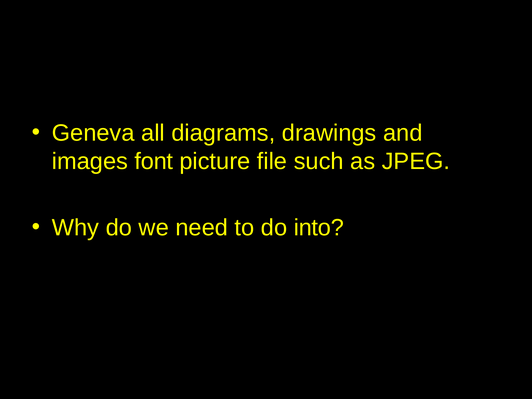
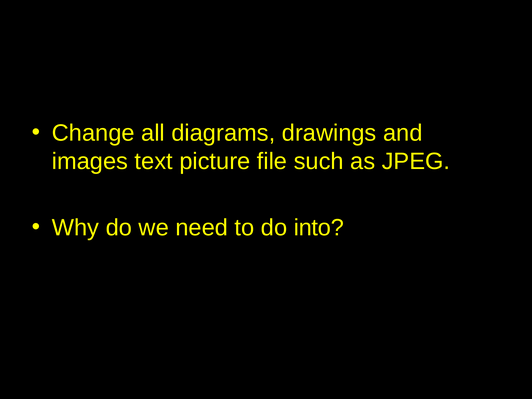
Geneva: Geneva -> Change
font: font -> text
